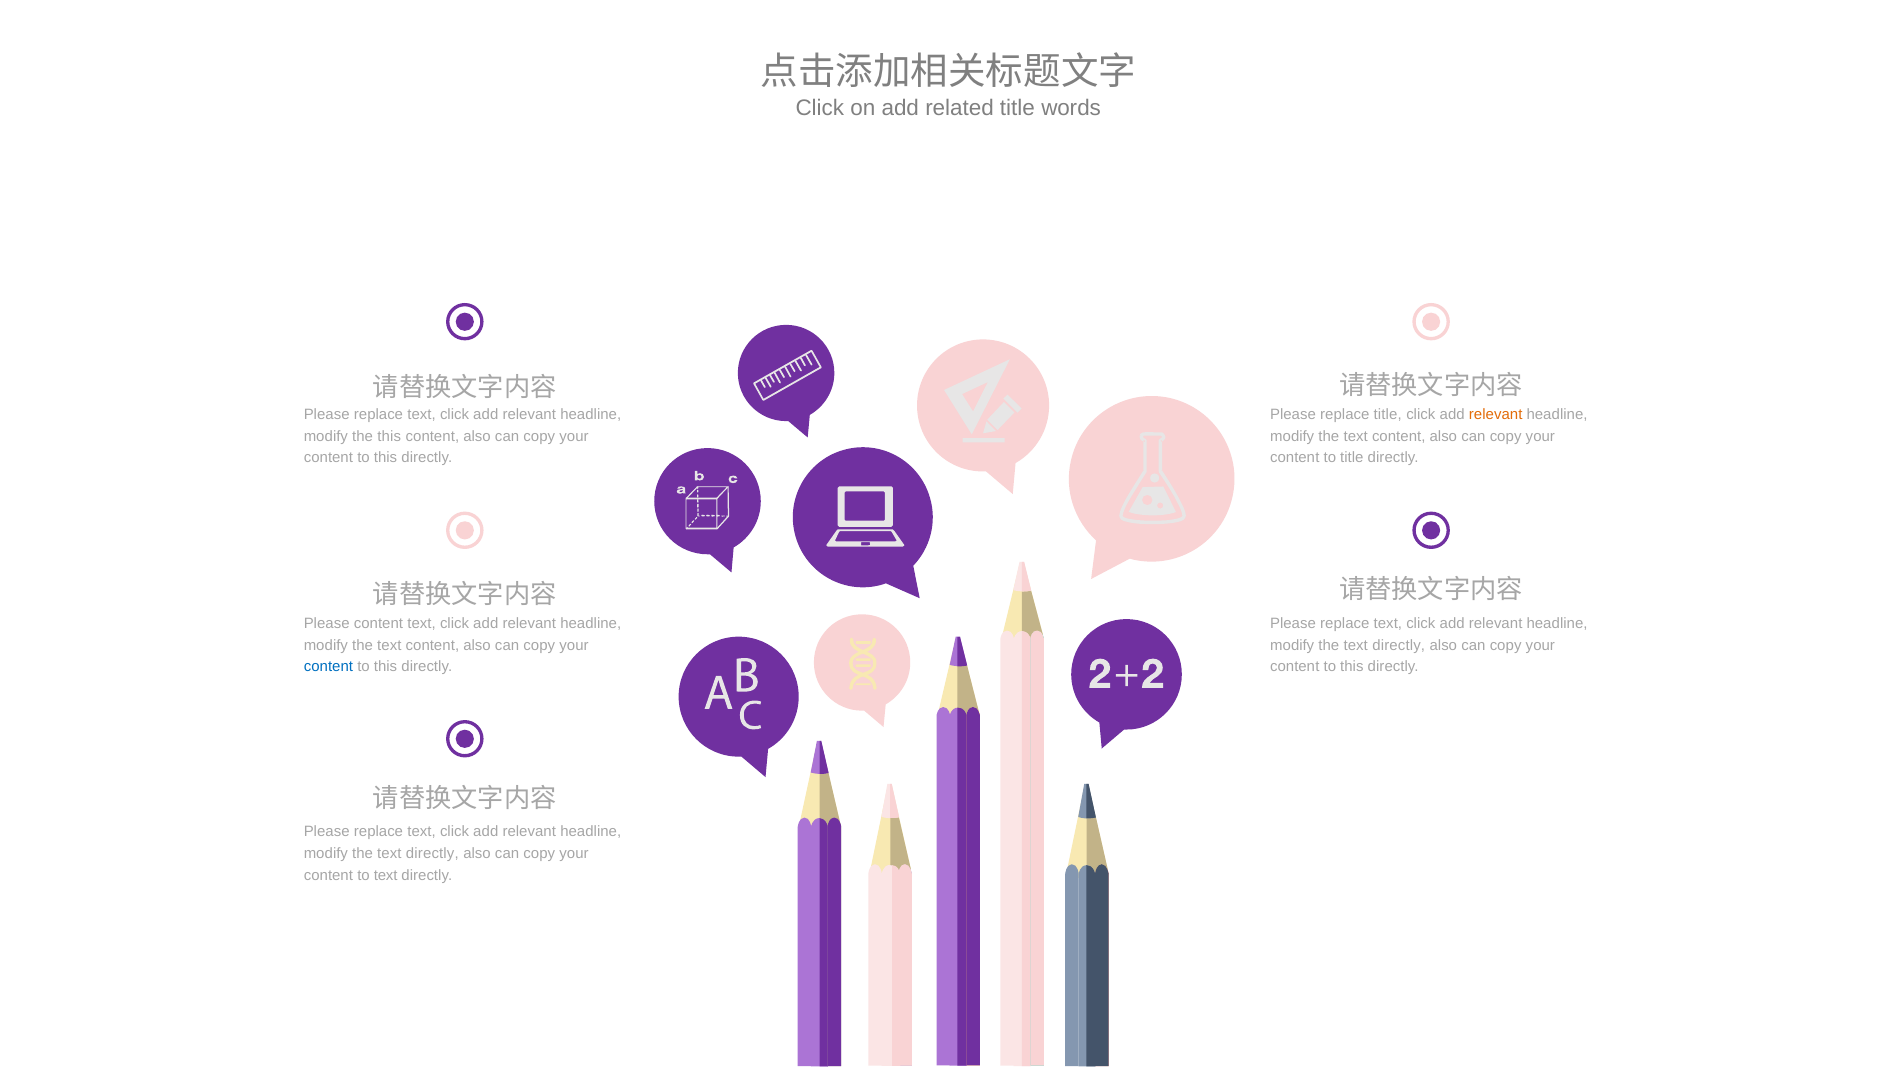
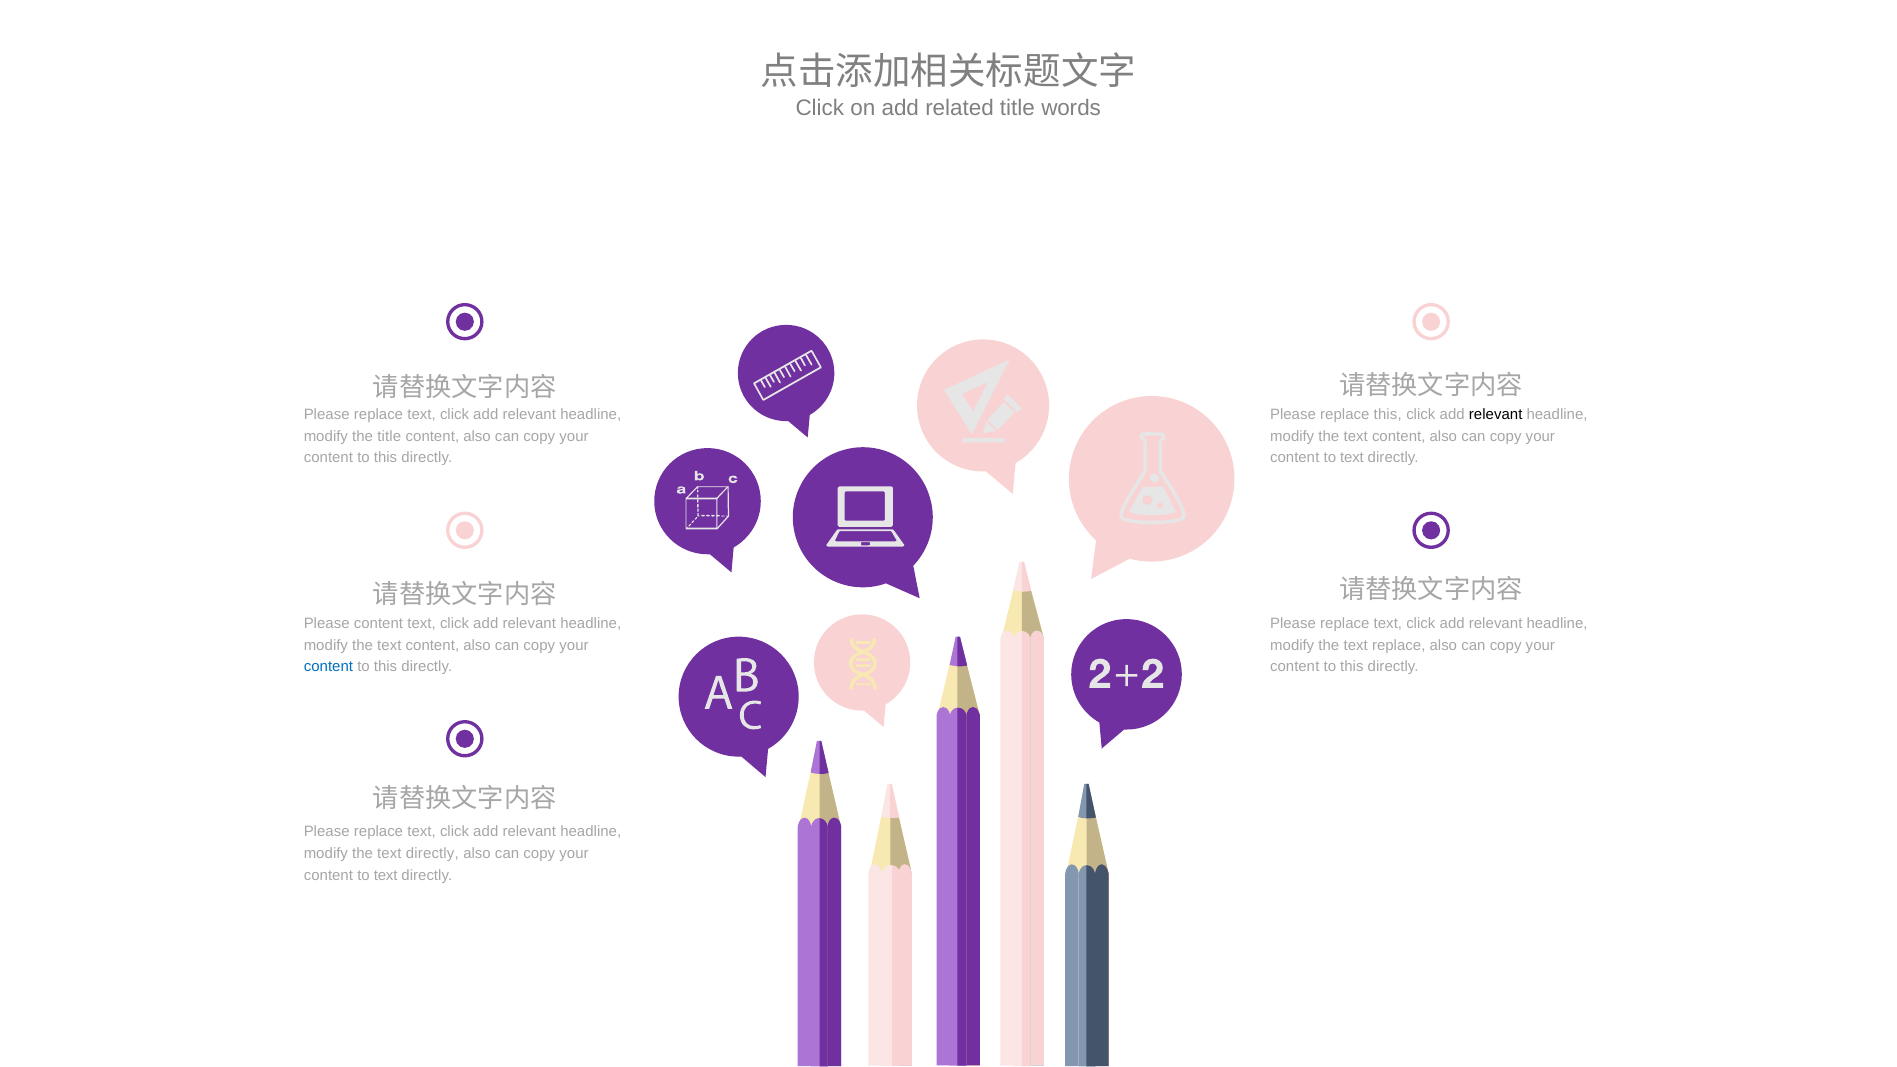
replace title: title -> this
relevant at (1496, 415) colour: orange -> black
the this: this -> title
title at (1352, 458): title -> text
directly at (1399, 645): directly -> replace
